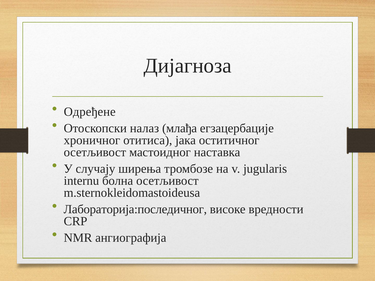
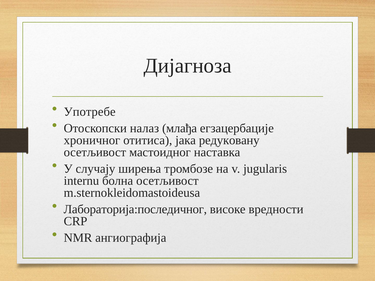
Одређене: Одређене -> Употребе
оститичног: оститичног -> редуковану
